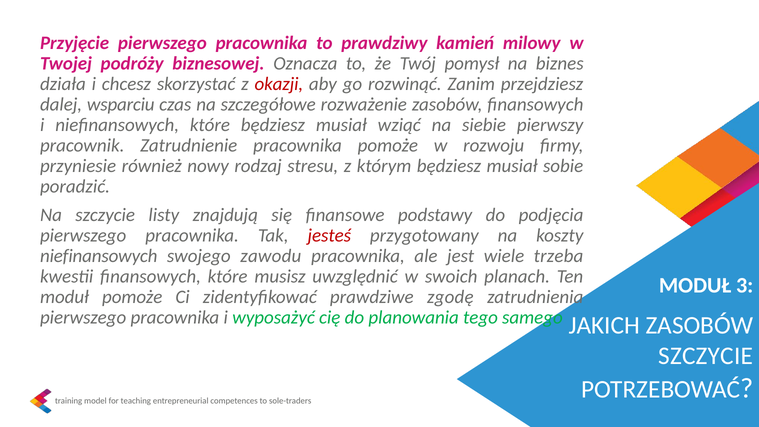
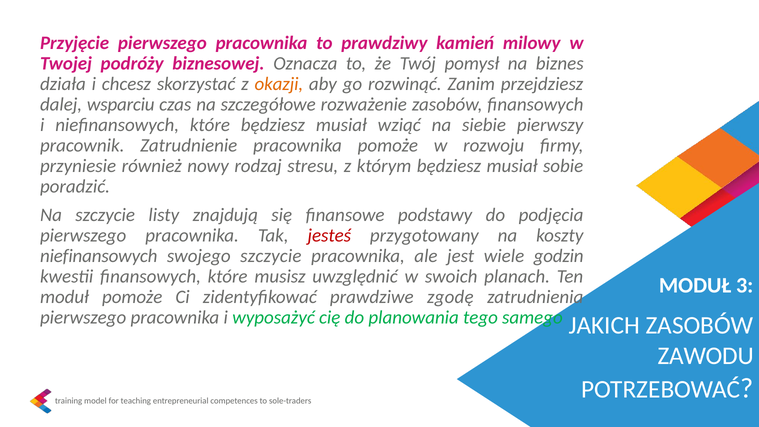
okazji colour: red -> orange
swojego zawodu: zawodu -> szczycie
trzeba: trzeba -> godzin
SZCZYCIE at (706, 356): SZCZYCIE -> ZAWODU
